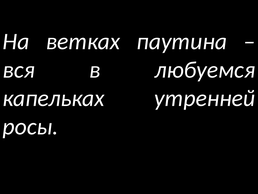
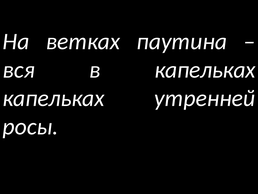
в любуемся: любуемся -> капельках
